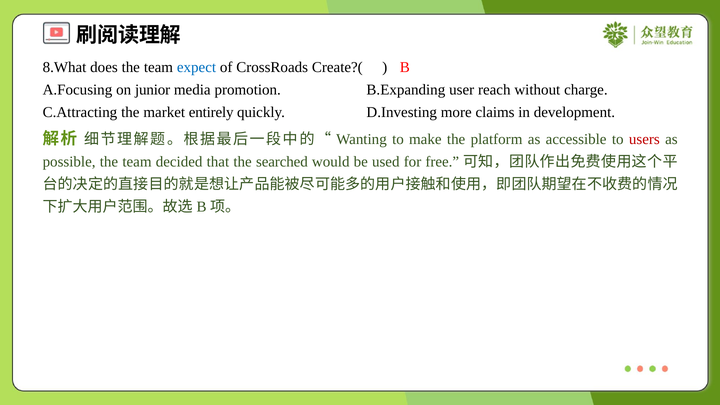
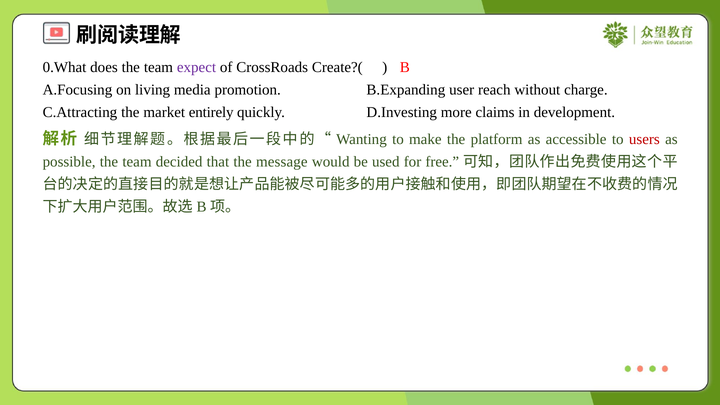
8.What: 8.What -> 0.What
expect colour: blue -> purple
junior: junior -> living
searched: searched -> message
